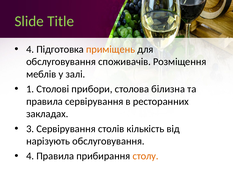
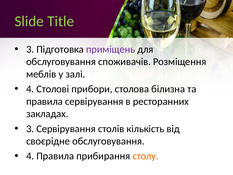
4 at (30, 49): 4 -> 3
приміщень colour: orange -> purple
1 at (30, 89): 1 -> 4
нарізують: нарізують -> своєрідне
